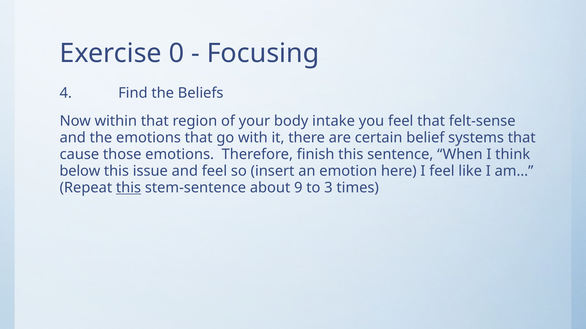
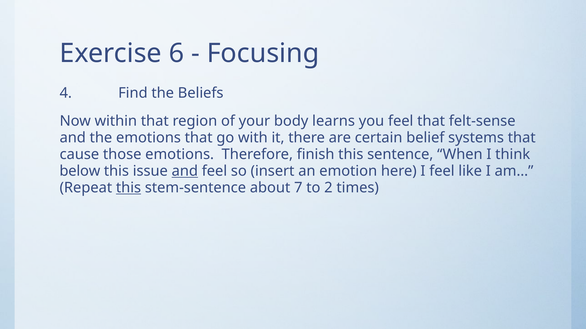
0: 0 -> 6
intake: intake -> learns
and at (185, 171) underline: none -> present
9: 9 -> 7
3: 3 -> 2
